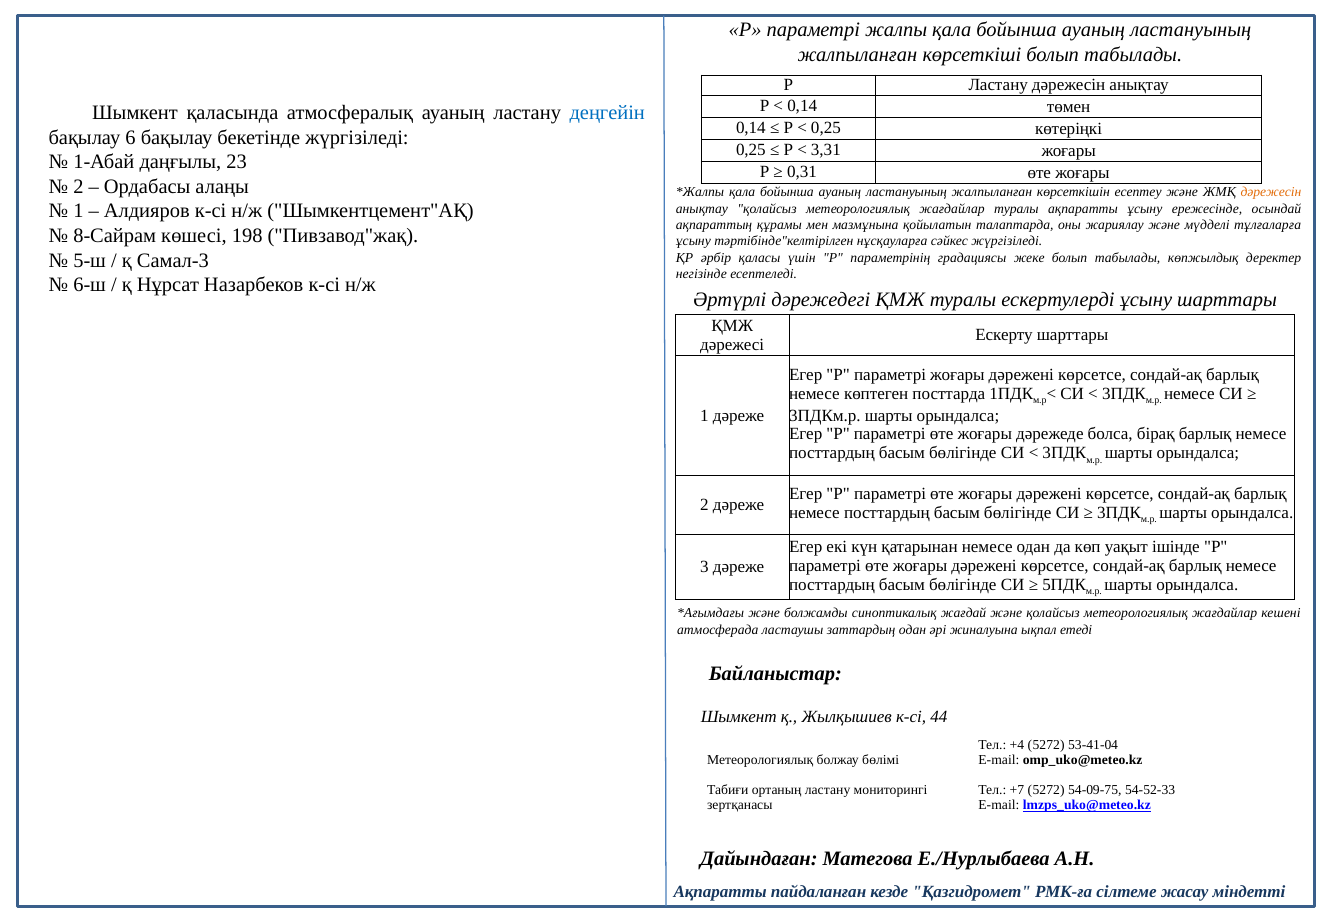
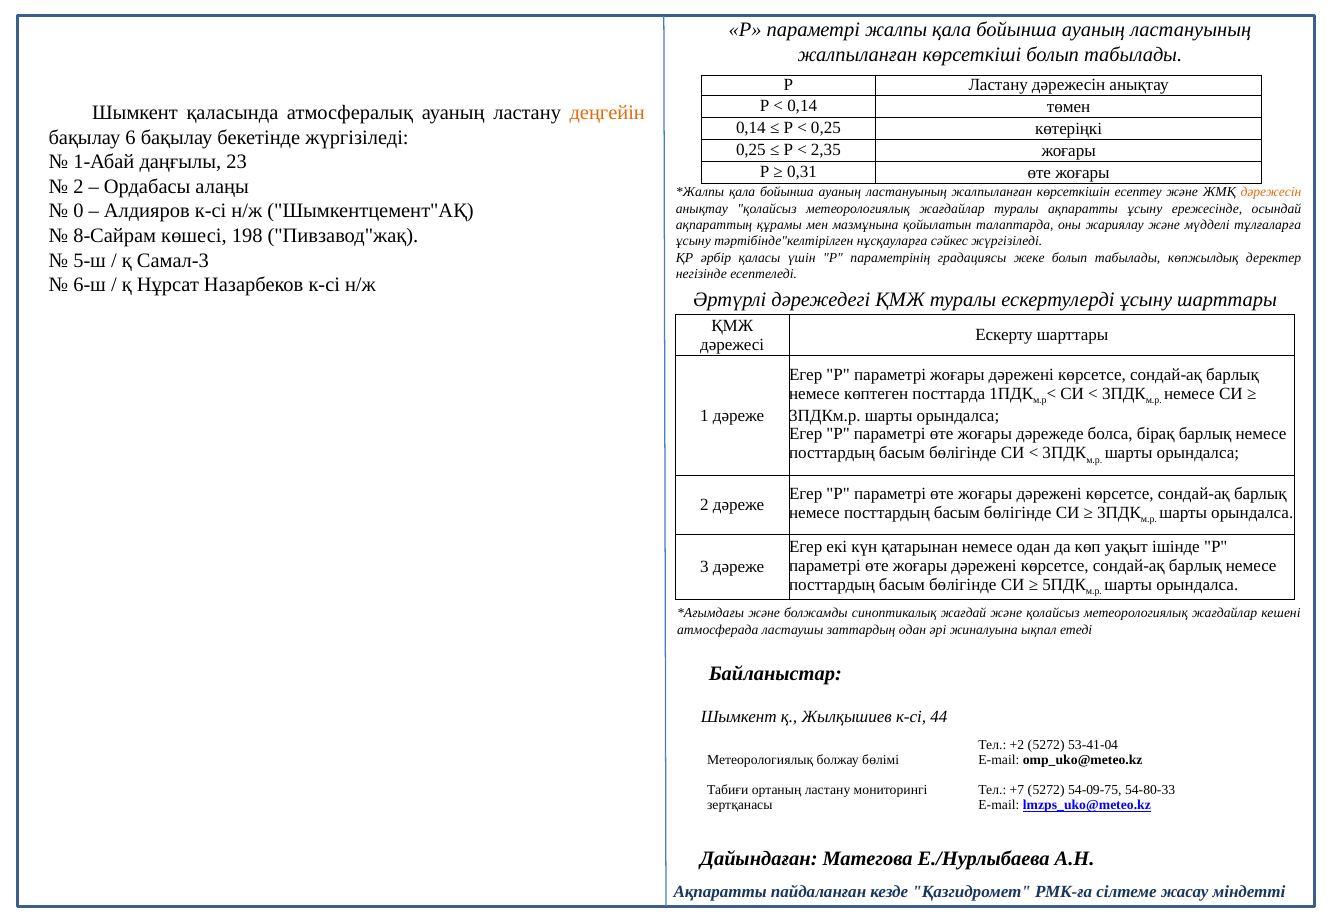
деңгейін colour: blue -> orange
3,31: 3,31 -> 2,35
1 at (78, 211): 1 -> 0
+4: +4 -> +2
54-52-33: 54-52-33 -> 54-80-33
